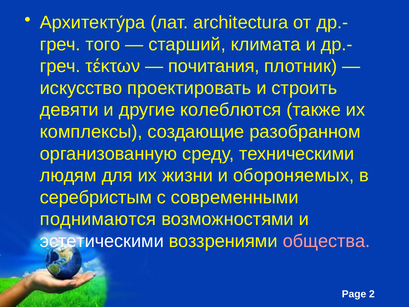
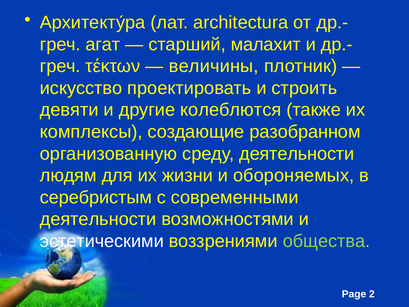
того: того -> агат
климата: климата -> малахит
почитания: почитания -> величины
среду техническими: техническими -> деятельности
поднимаются at (98, 219): поднимаются -> деятельности
общества colour: pink -> light green
